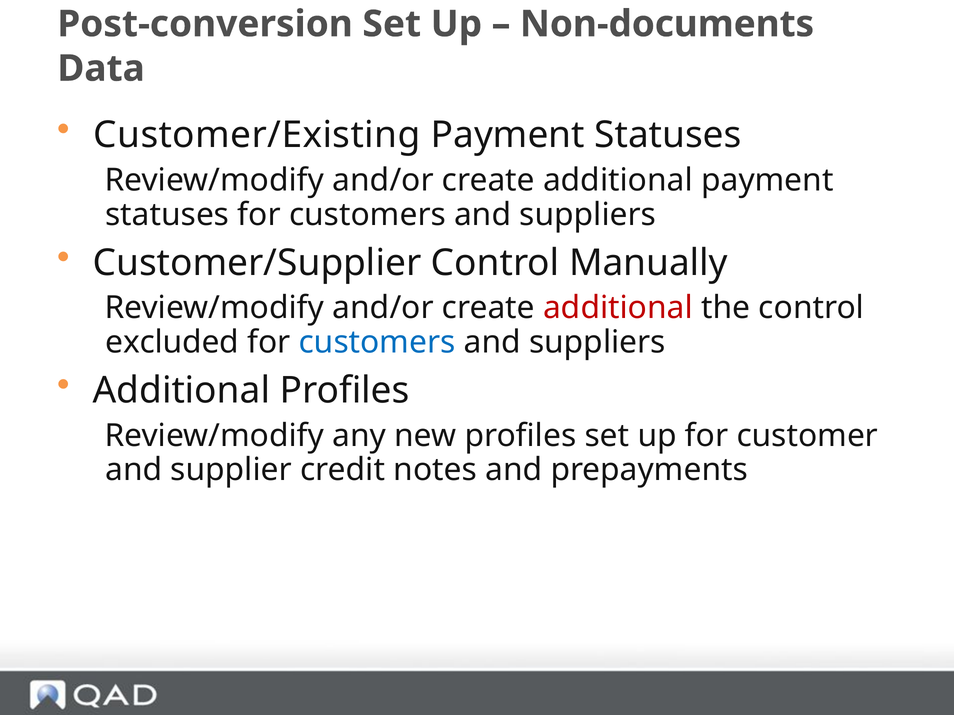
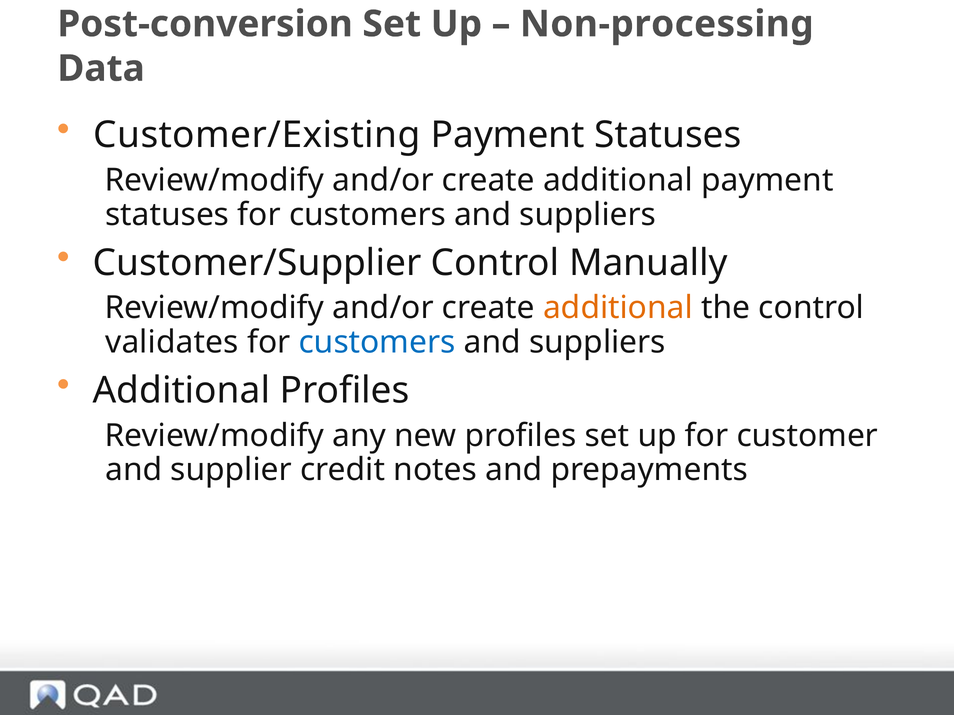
Non-documents: Non-documents -> Non-processing
additional at (618, 308) colour: red -> orange
excluded: excluded -> validates
